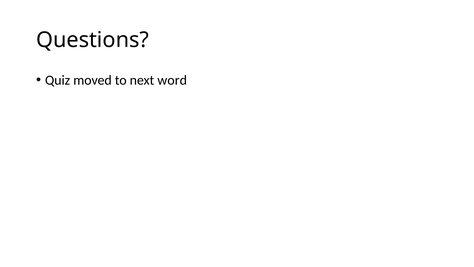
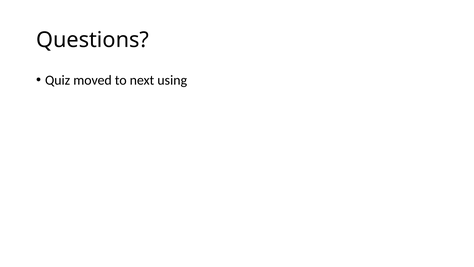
word: word -> using
